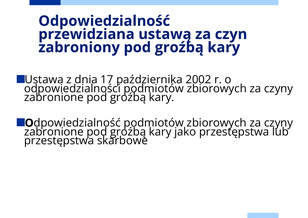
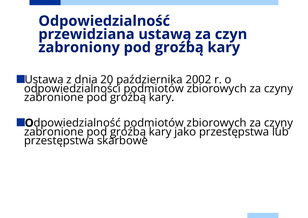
17: 17 -> 20
